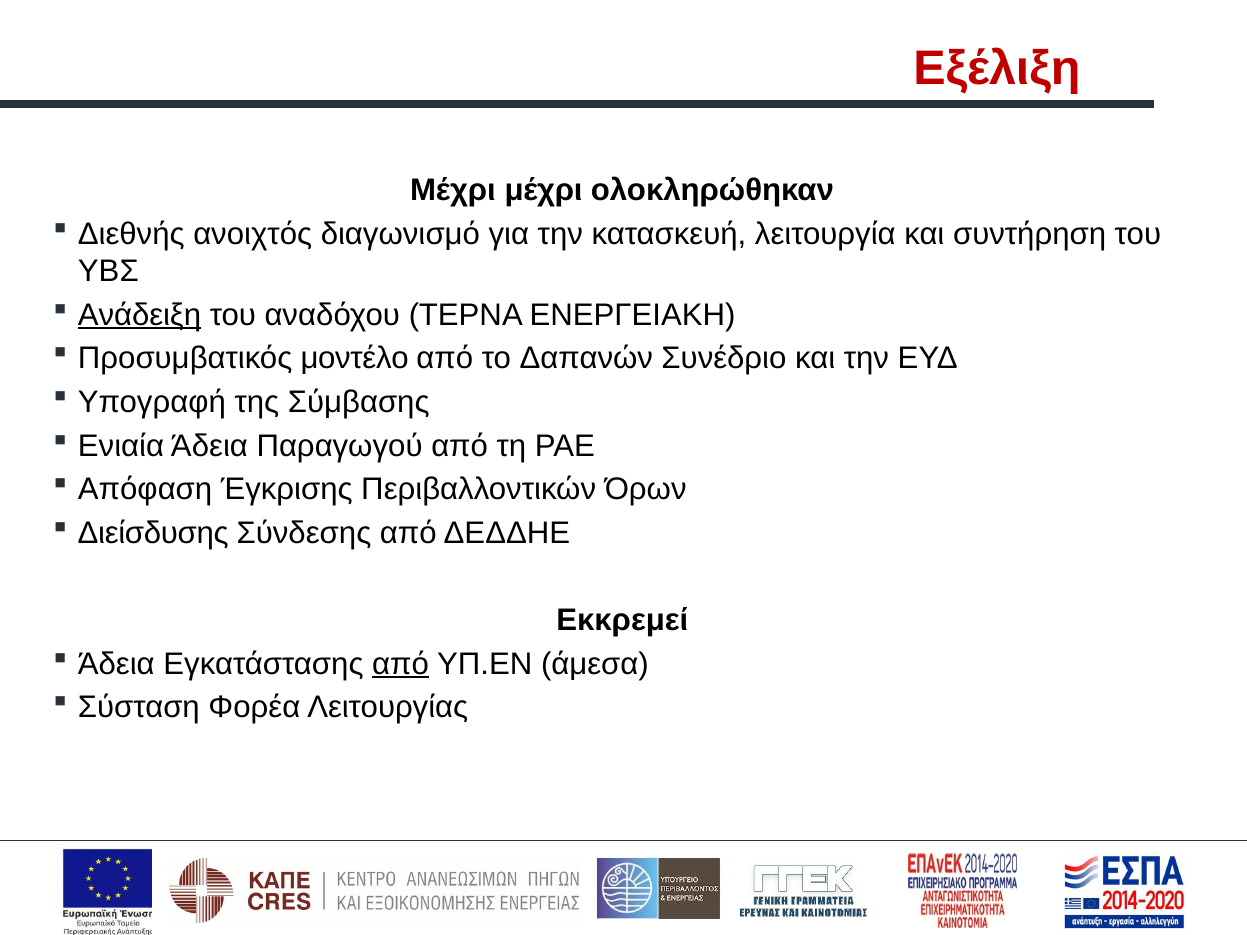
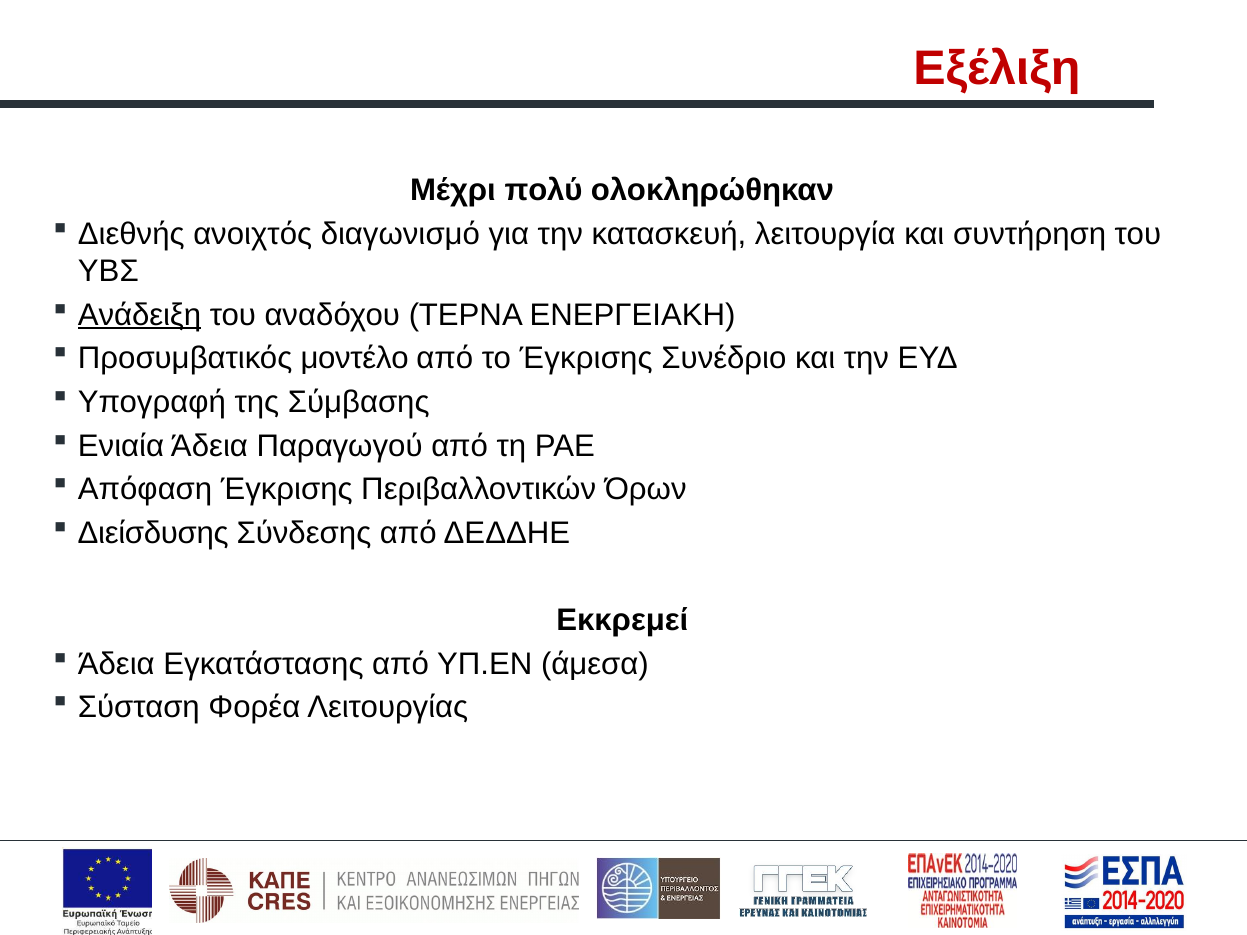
Μέχρι μέχρι: μέχρι -> πολύ
το Δαπανών: Δαπανών -> Έγκρισης
από at (401, 664) underline: present -> none
